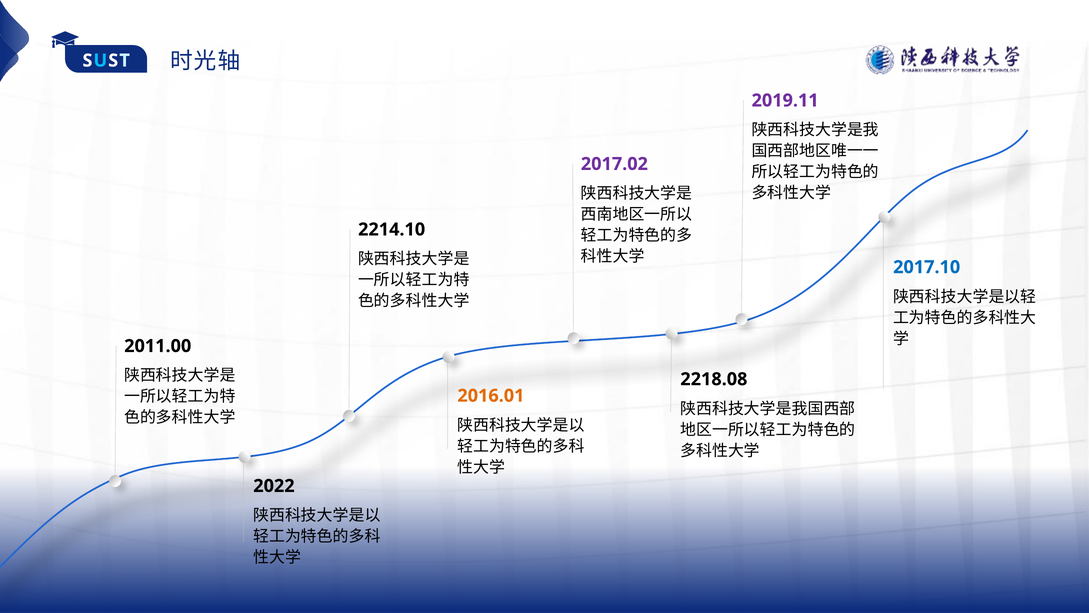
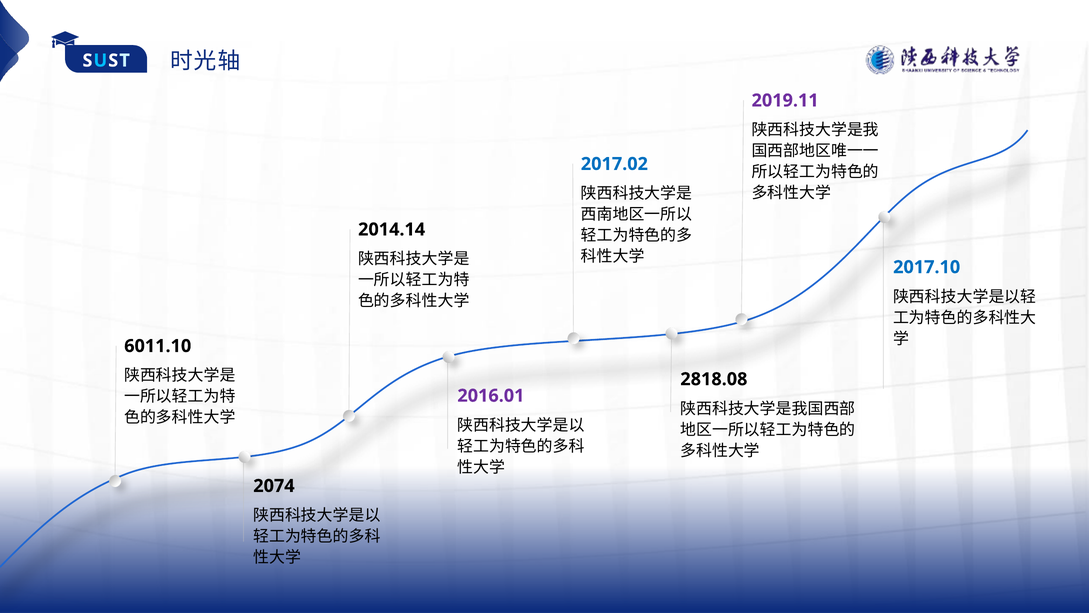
2017.02 colour: purple -> blue
2214.10: 2214.10 -> 2014.14
2011.00: 2011.00 -> 6011.10
2218.08: 2218.08 -> 2818.08
2016.01 colour: orange -> purple
2022: 2022 -> 2074
